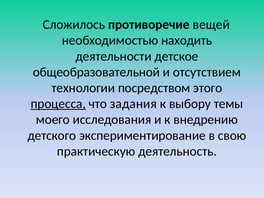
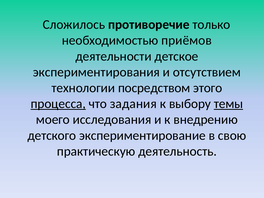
вещей: вещей -> только
находить: находить -> приёмов
общеобразовательной: общеобразовательной -> экспериментирования
темы underline: none -> present
